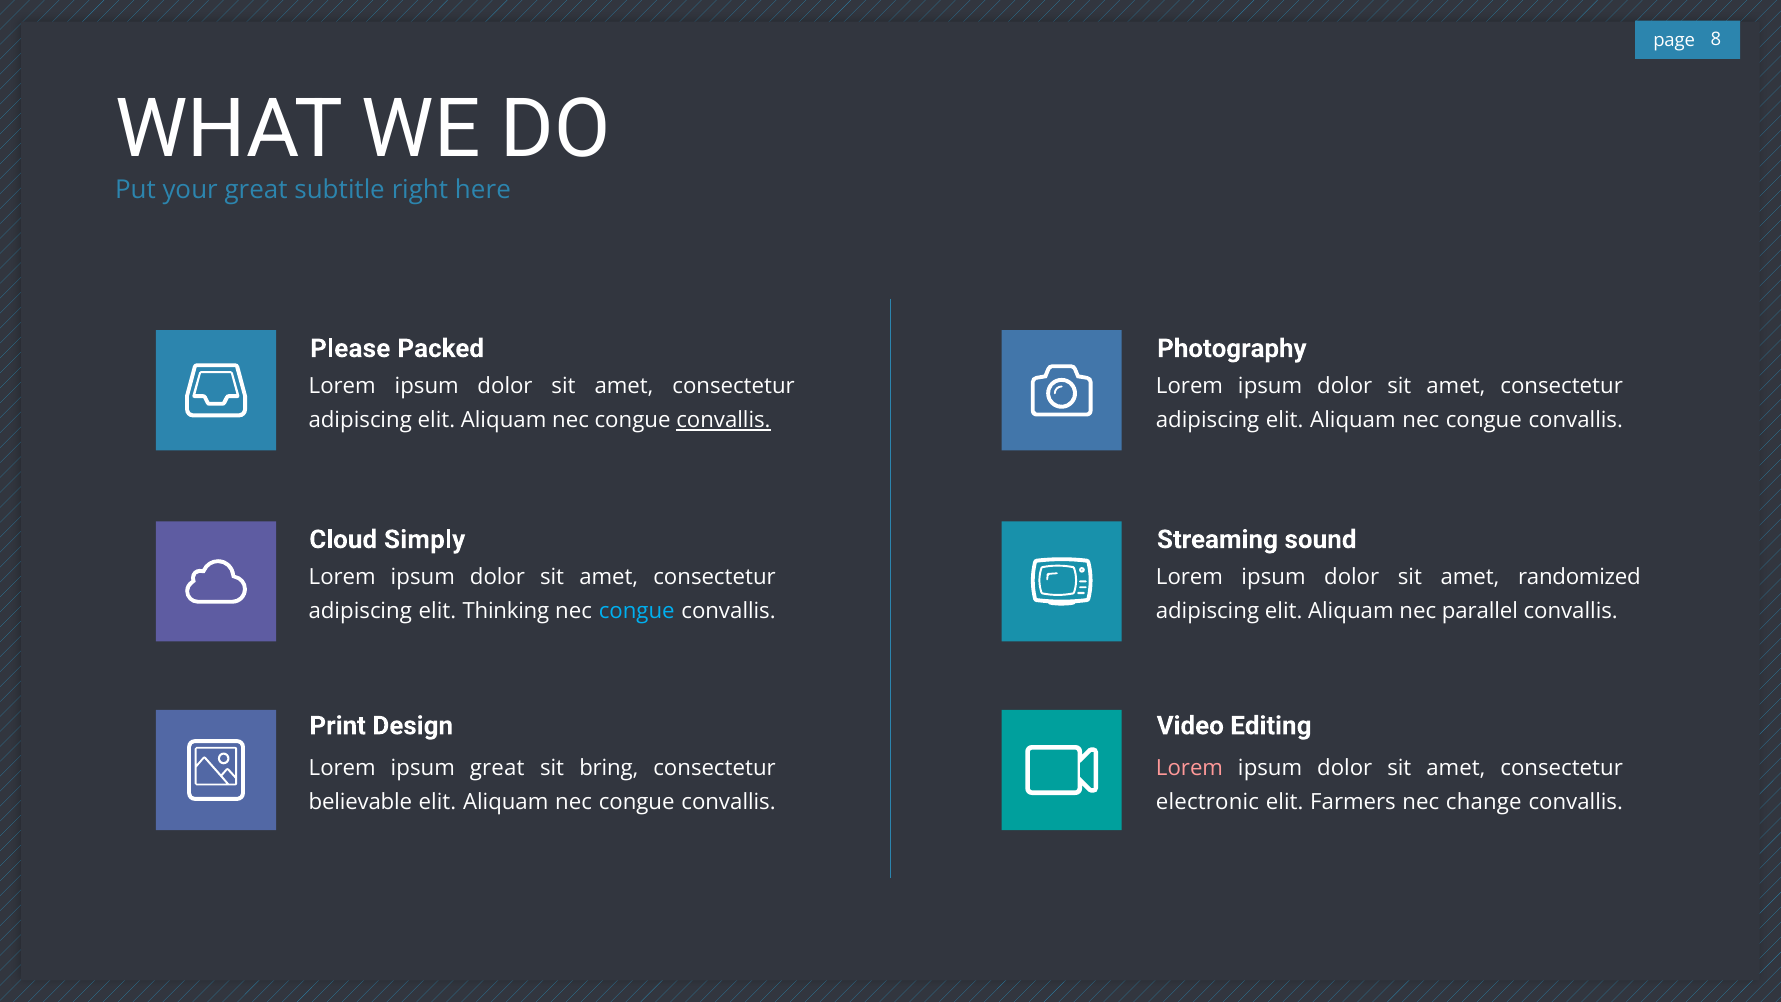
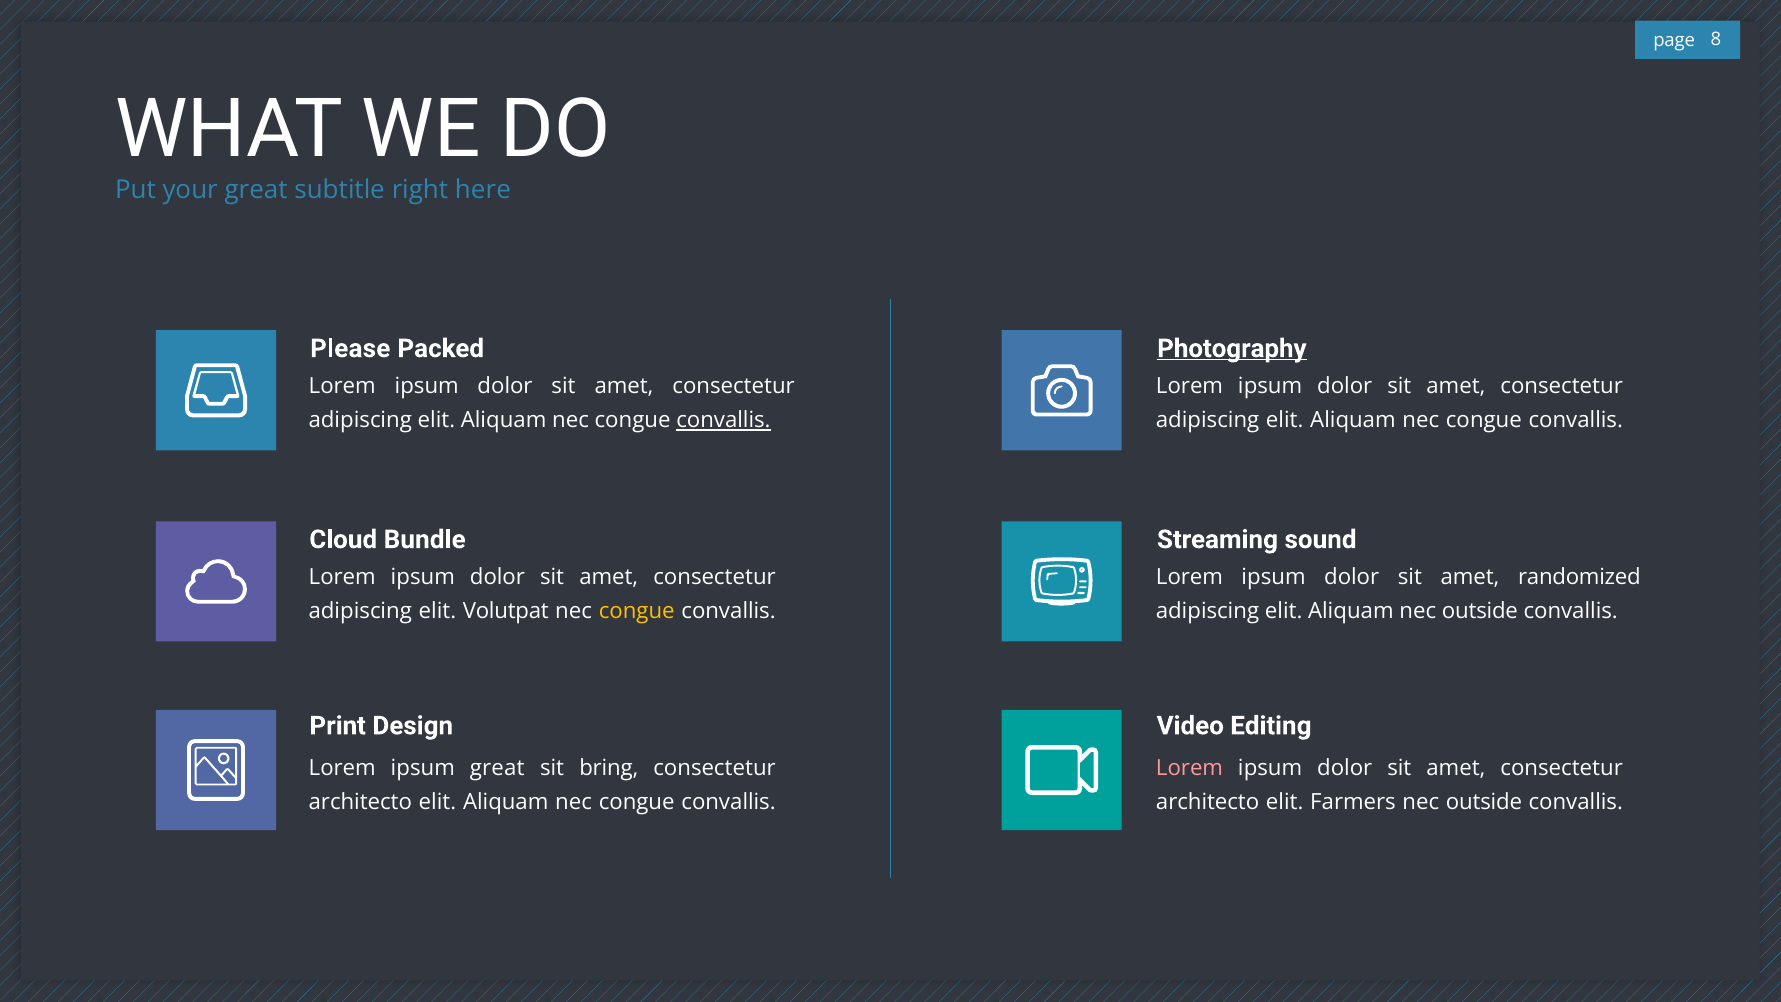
Photography underline: none -> present
Simply: Simply -> Bundle
Thinking: Thinking -> Volutpat
congue at (637, 611) colour: light blue -> yellow
Aliquam nec parallel: parallel -> outside
believable at (360, 802): believable -> architecto
electronic at (1208, 802): electronic -> architecto
change at (1484, 802): change -> outside
